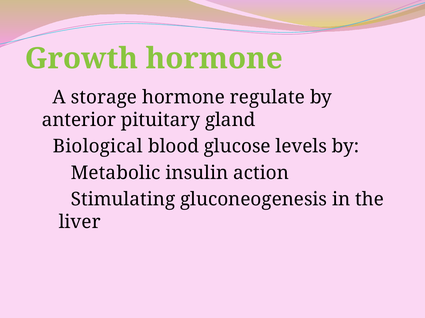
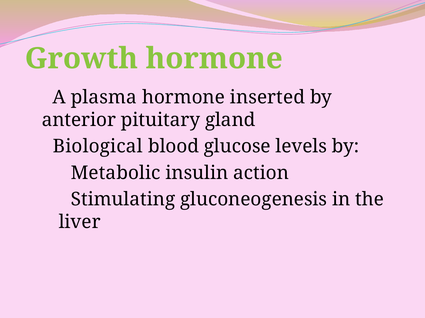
storage: storage -> plasma
regulate: regulate -> inserted
